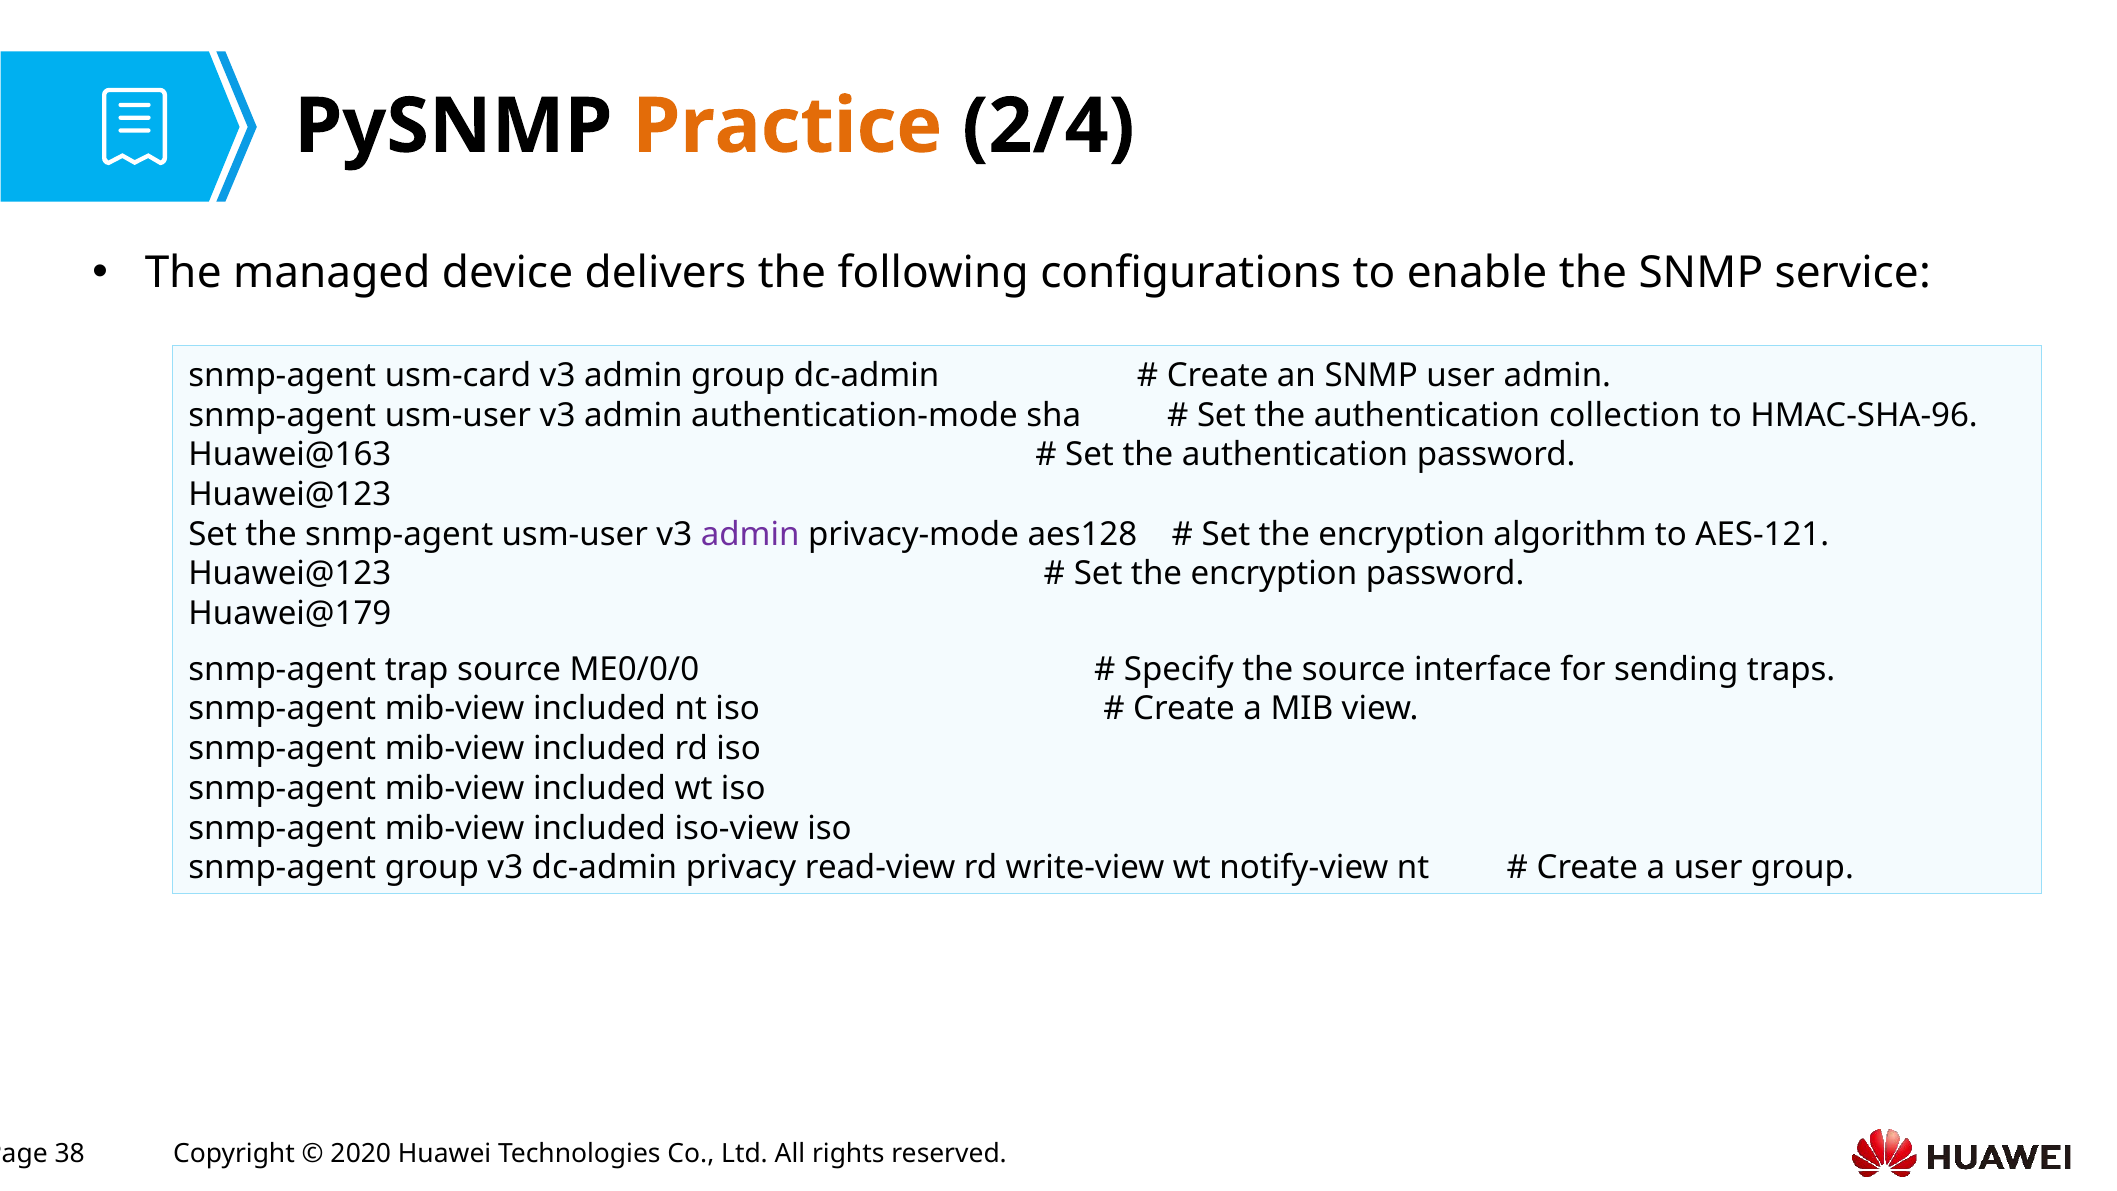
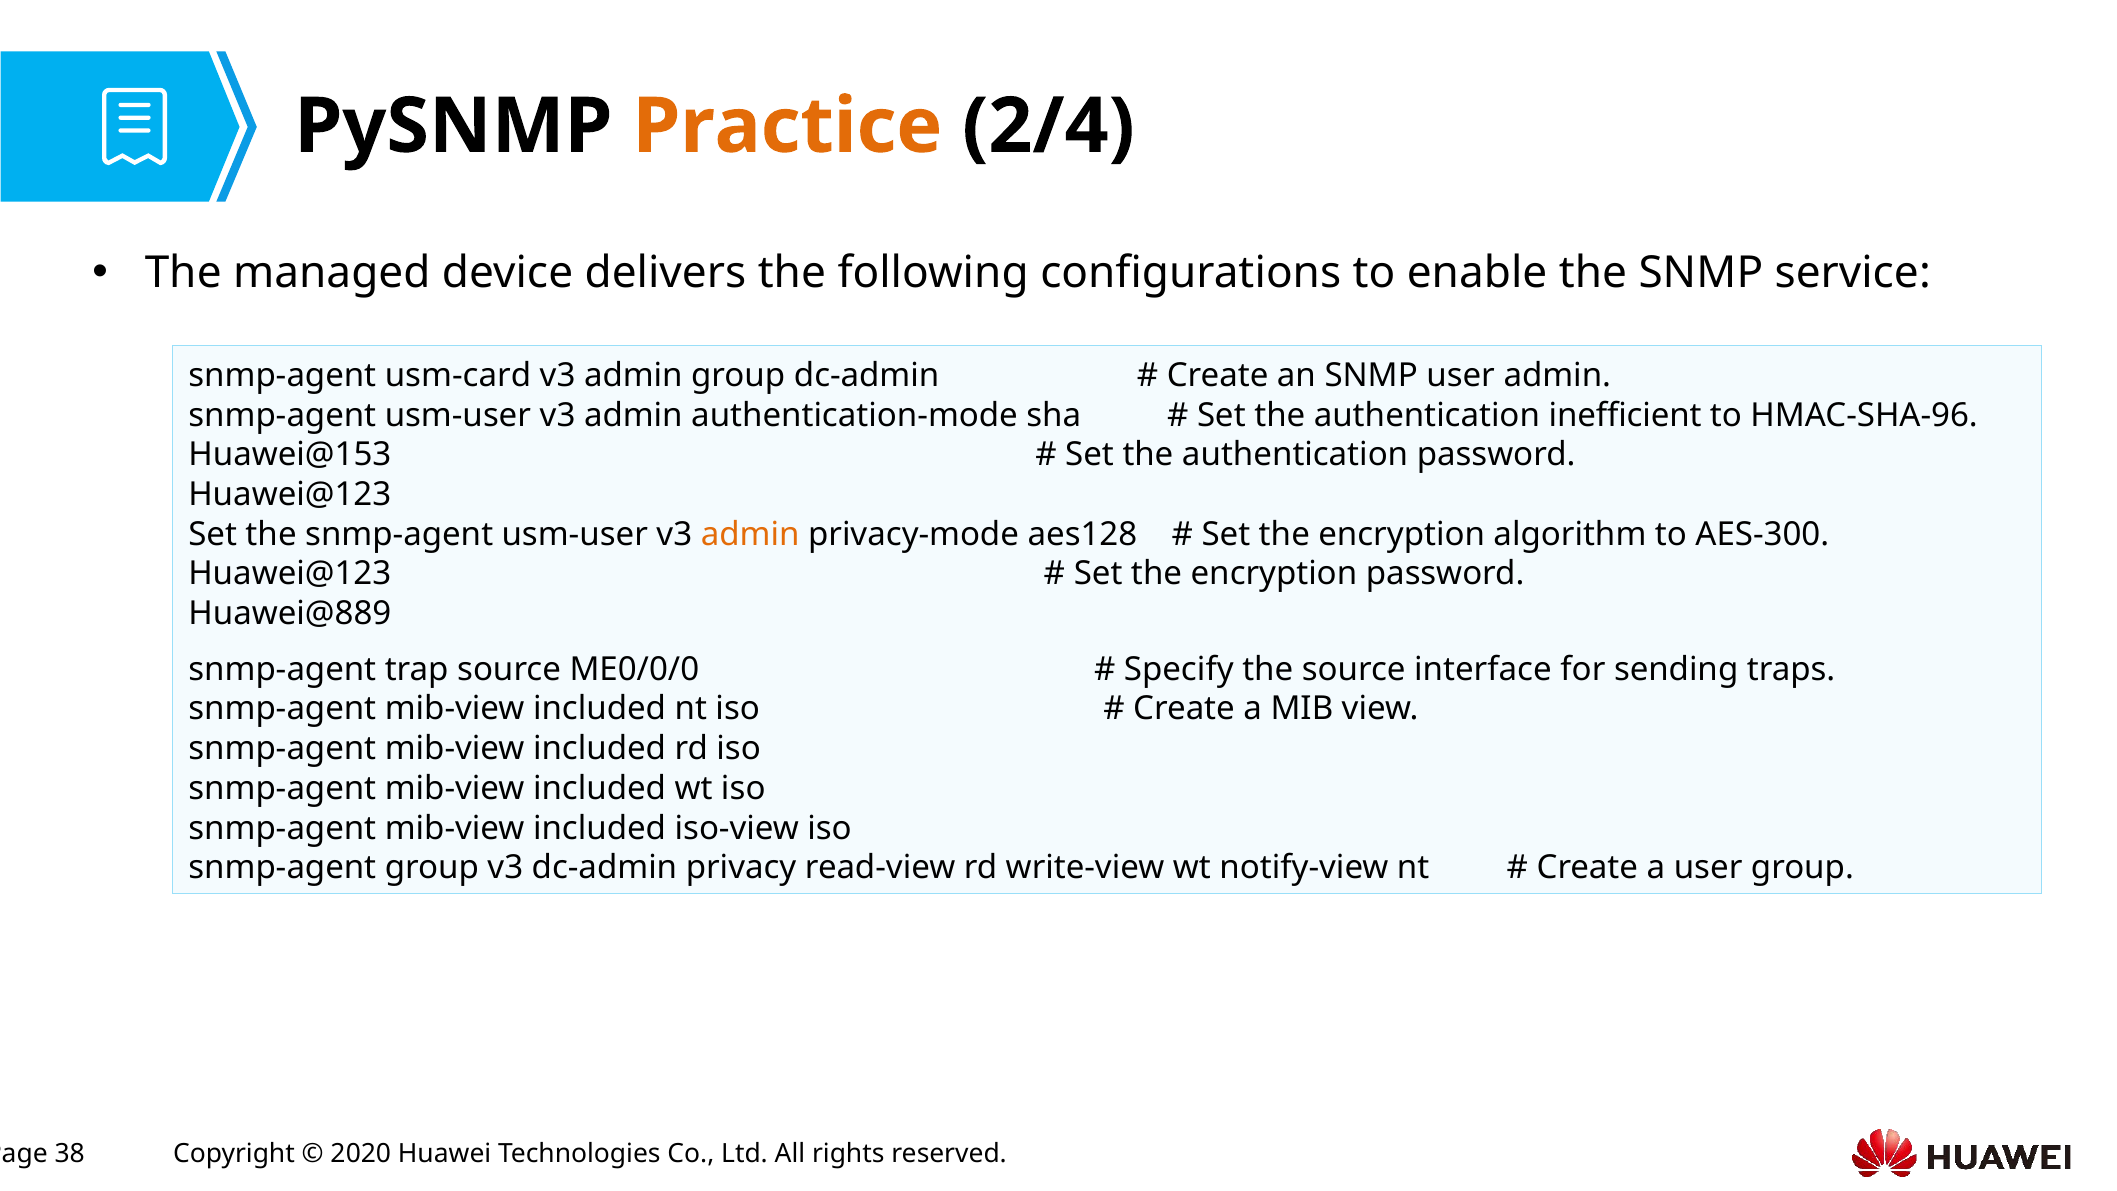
collection: collection -> inefficient
Huawei@163: Huawei@163 -> Huawei@153
admin at (750, 534) colour: purple -> orange
AES-121: AES-121 -> AES-300
Huawei@179: Huawei@179 -> Huawei@889
